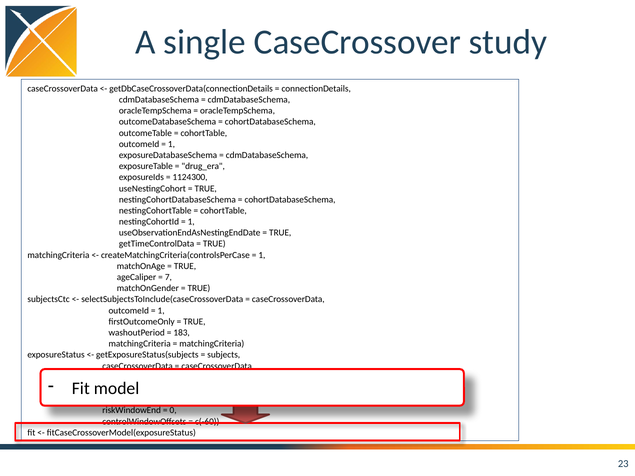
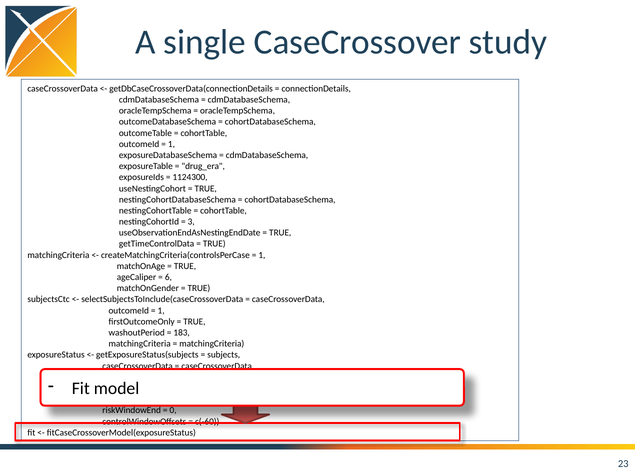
1 at (191, 222): 1 -> 3
7: 7 -> 6
